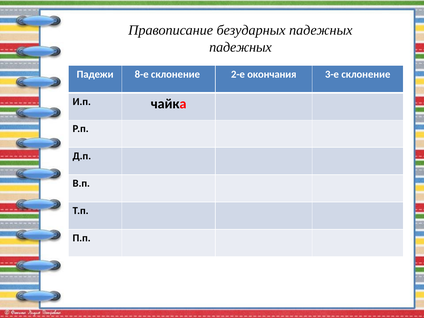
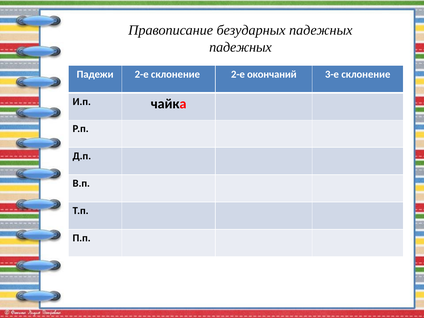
Падежи 8-е: 8-е -> 2-е
окончания: окончания -> окончаний
